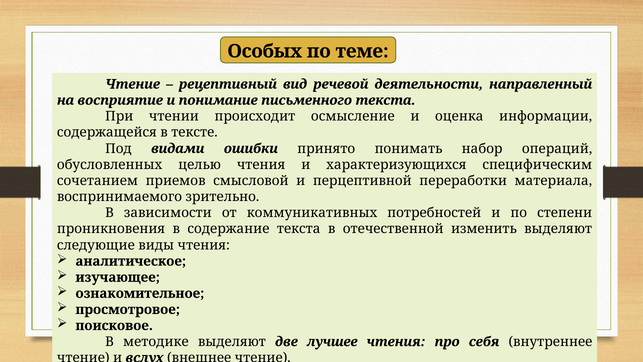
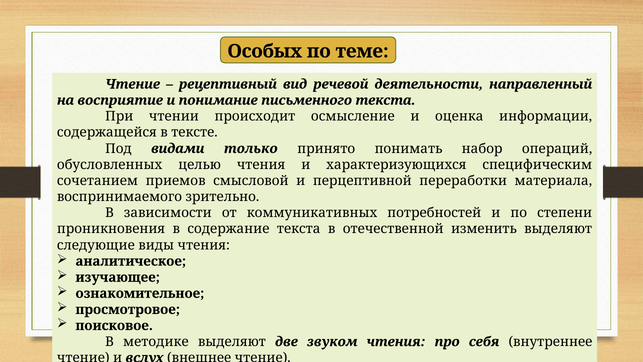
ошибки: ошибки -> только
лучшее: лучшее -> звуком
